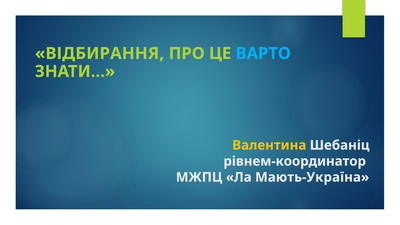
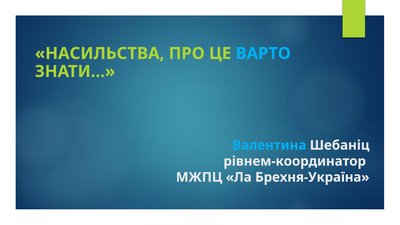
ВІДБИРАННЯ: ВІДБИРАННЯ -> НАСИЛЬСТВА
Валентина colour: yellow -> light blue
Мають-Україна: Мають-Україна -> Брехня-Україна
